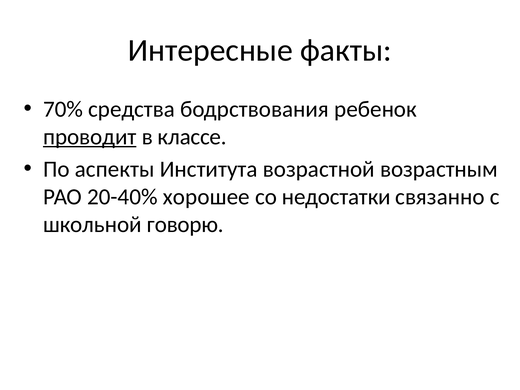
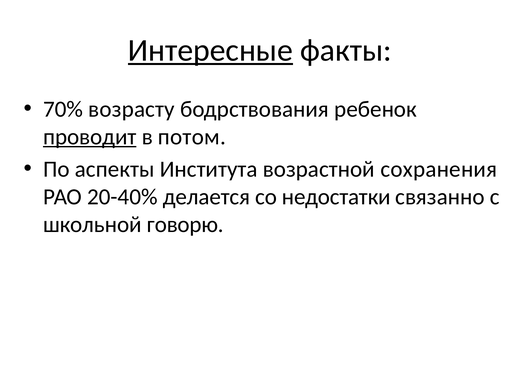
Интересные underline: none -> present
средства: средства -> возрасту
классе: классе -> потом
возрастным: возрастным -> сохранения
хорошее: хорошее -> делается
